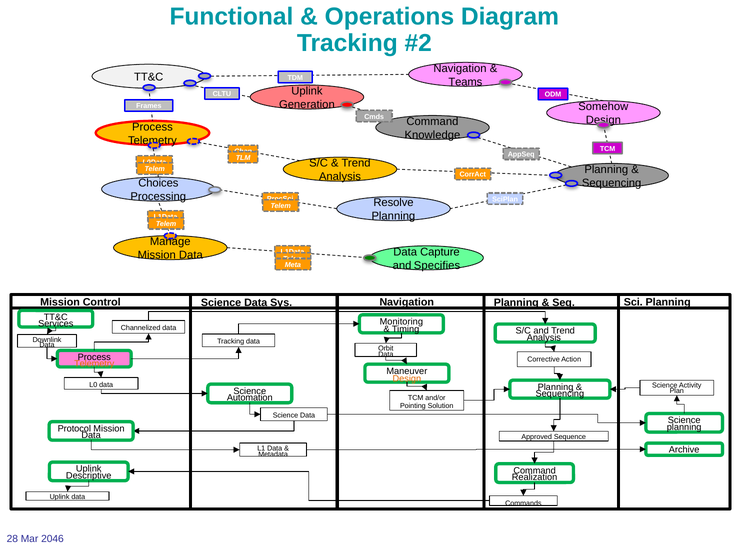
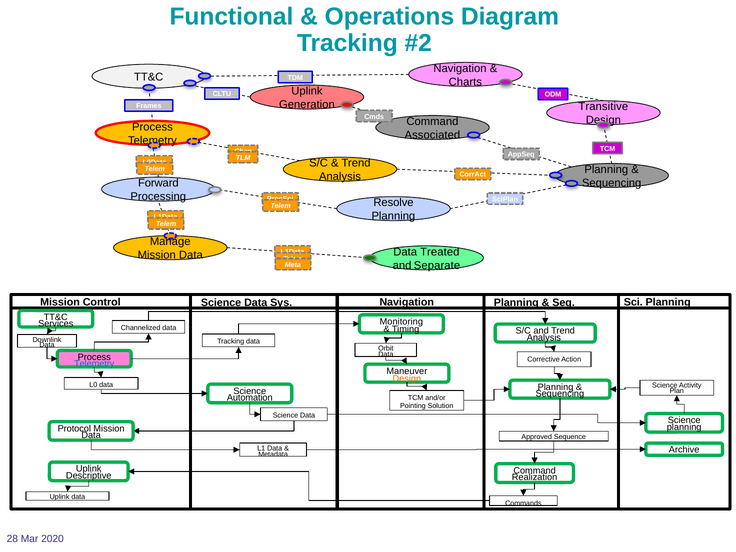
Teams: Teams -> Charts
Somehow: Somehow -> Transitive
Knowledge: Knowledge -> Associated
Choices: Choices -> Forward
Capture: Capture -> Treated
Specifies: Specifies -> Separate
Telemetry at (94, 364) colour: orange -> blue
2046: 2046 -> 2020
